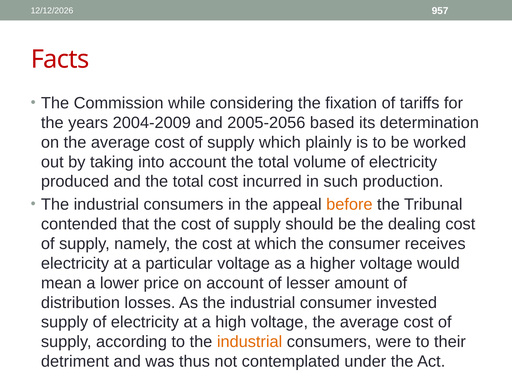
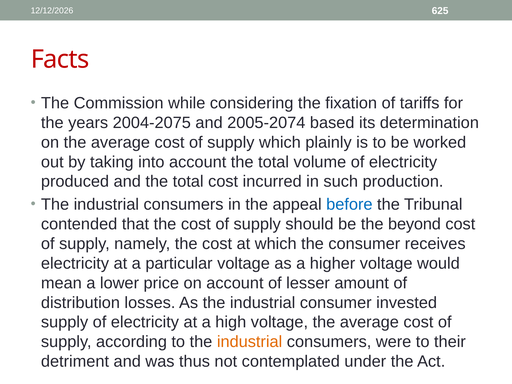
957: 957 -> 625
2004-2009: 2004-2009 -> 2004-2075
2005-2056: 2005-2056 -> 2005-2074
before colour: orange -> blue
dealing: dealing -> beyond
